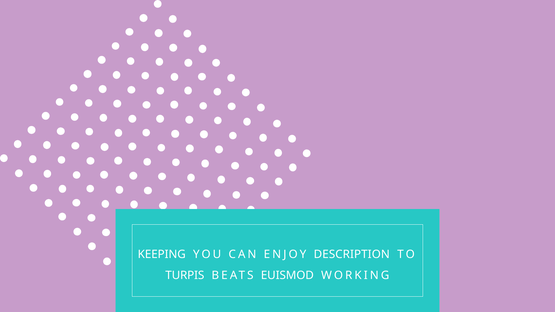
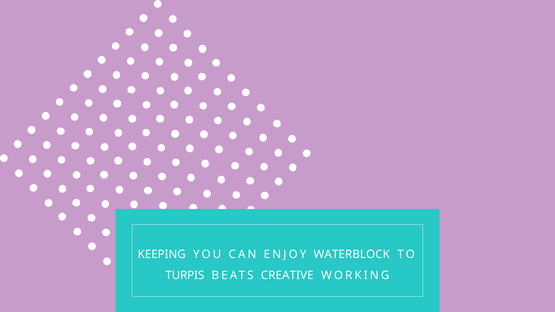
DESCRIPTION: DESCRIPTION -> WATERBLOCK
EUISMOD: EUISMOD -> CREATIVE
